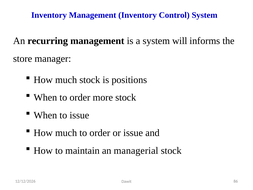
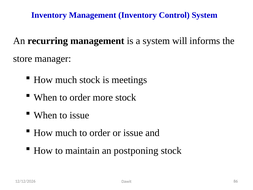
positions: positions -> meetings
managerial: managerial -> postponing
